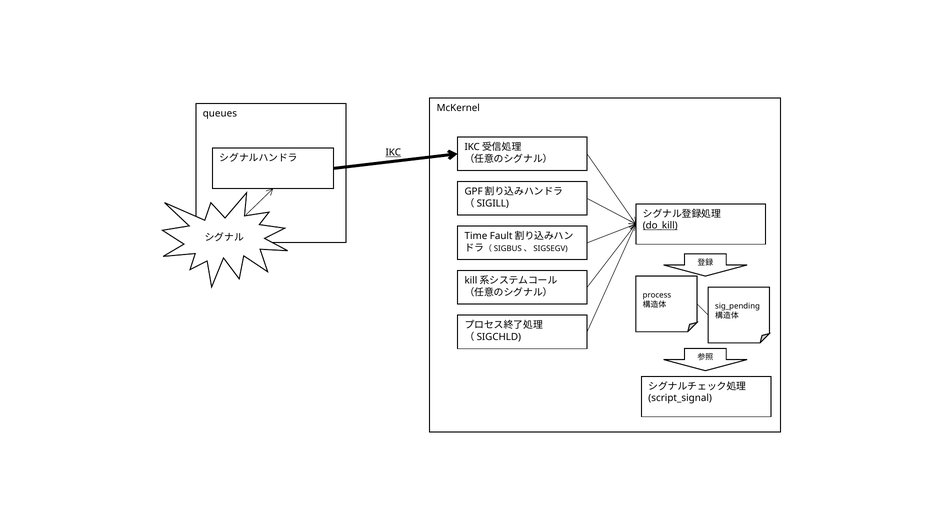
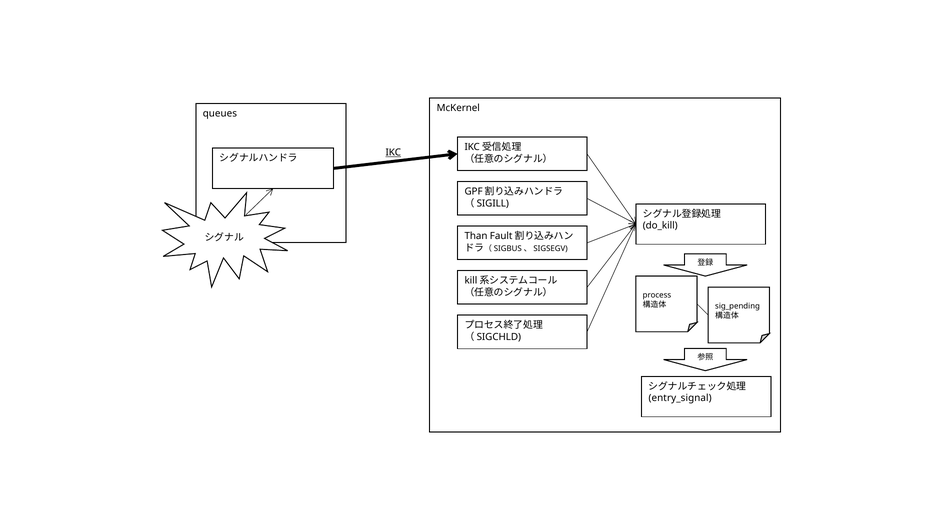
do_kill underline: present -> none
Time: Time -> Than
script_signal: script_signal -> entry_signal
